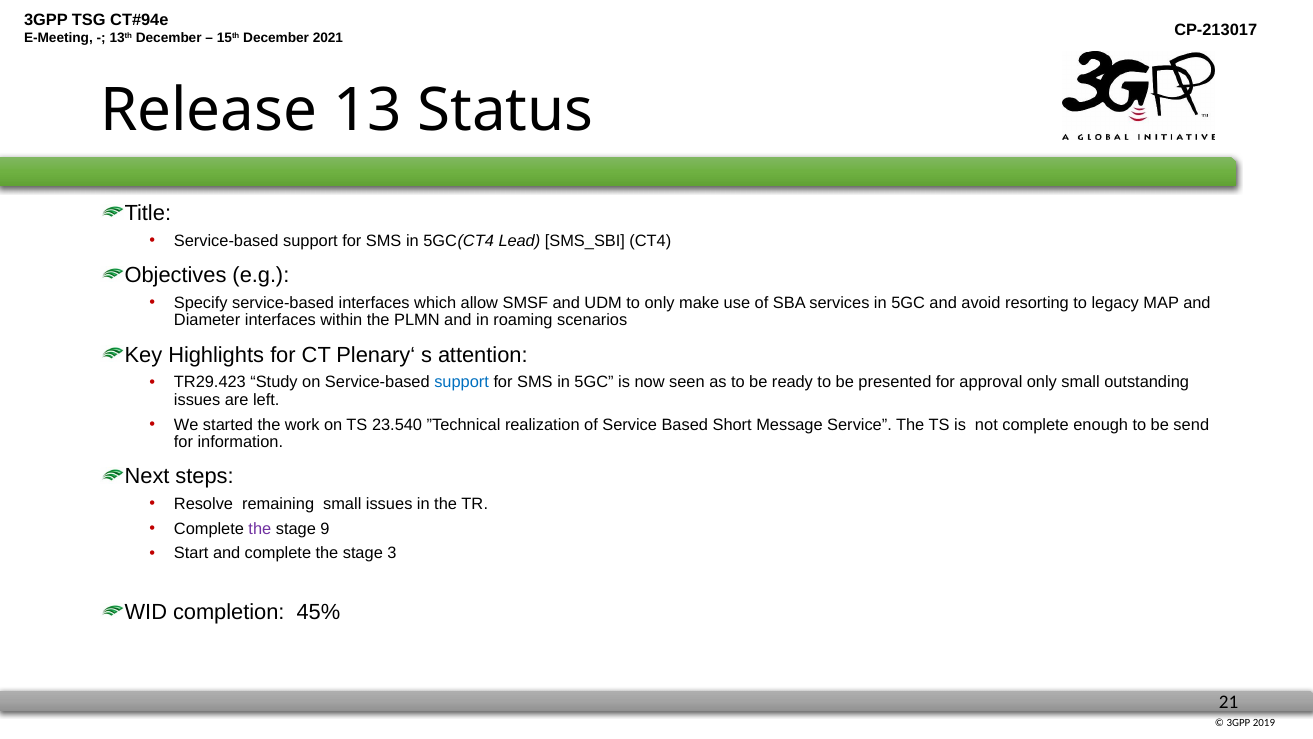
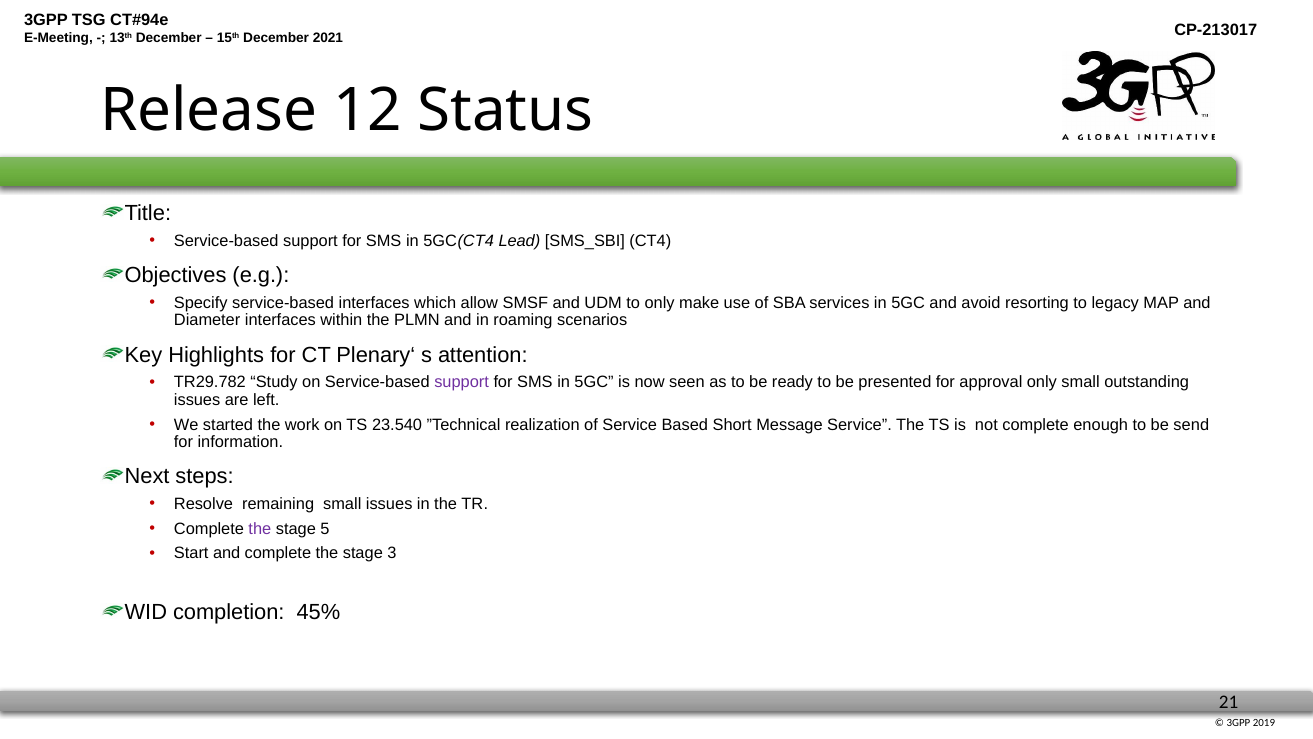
13: 13 -> 12
TR29.423: TR29.423 -> TR29.782
support at (462, 382) colour: blue -> purple
9: 9 -> 5
